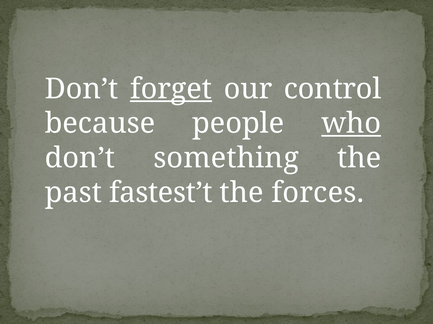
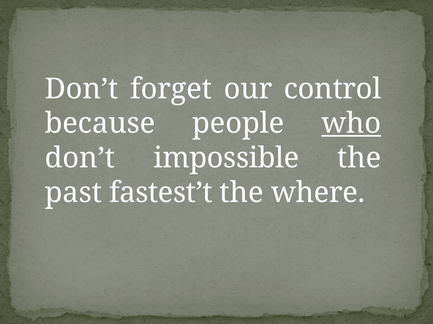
forget underline: present -> none
something: something -> impossible
forces: forces -> where
